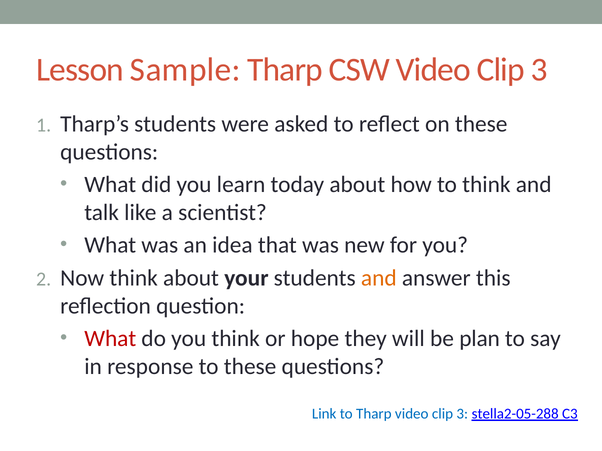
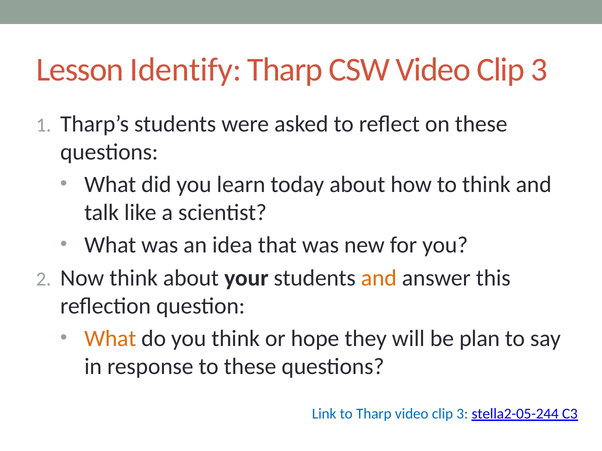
Sample: Sample -> Identify
What at (110, 339) colour: red -> orange
stella2-05-288: stella2-05-288 -> stella2-05-244
